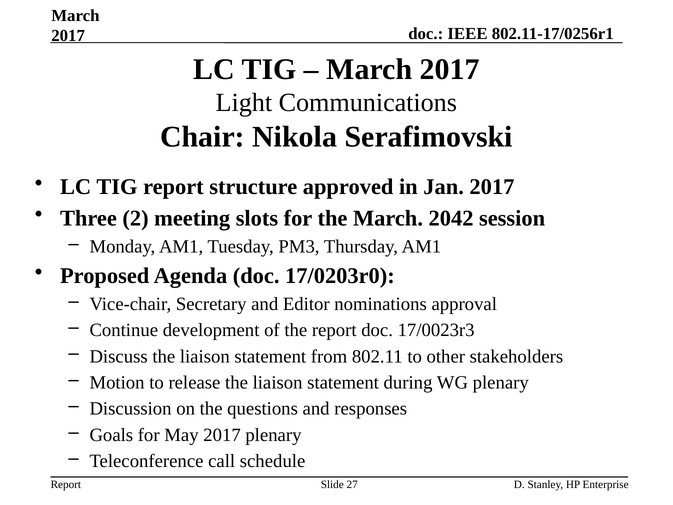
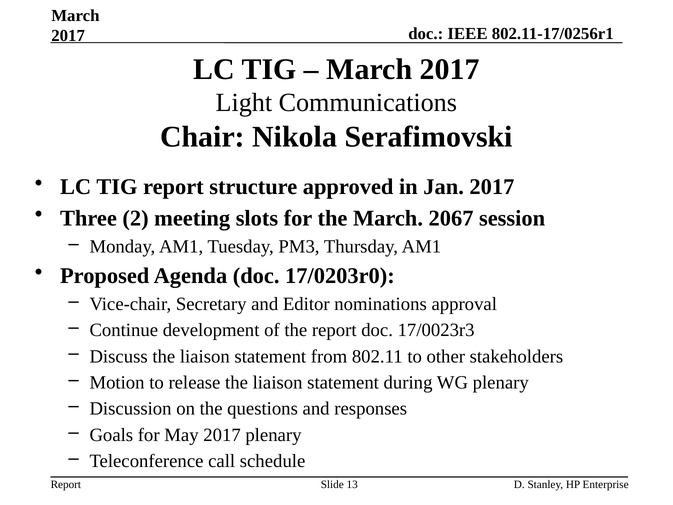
2042: 2042 -> 2067
27: 27 -> 13
